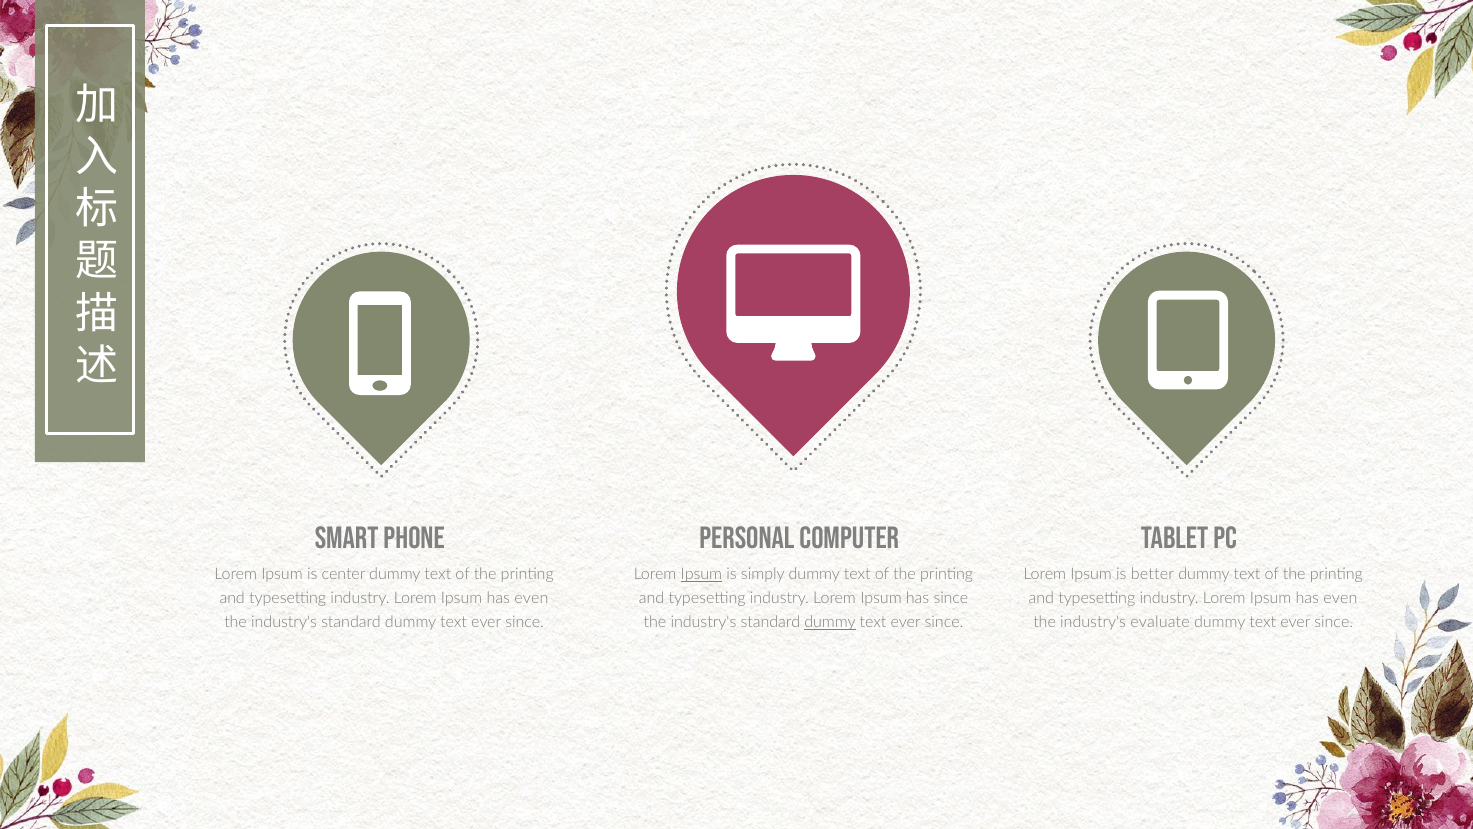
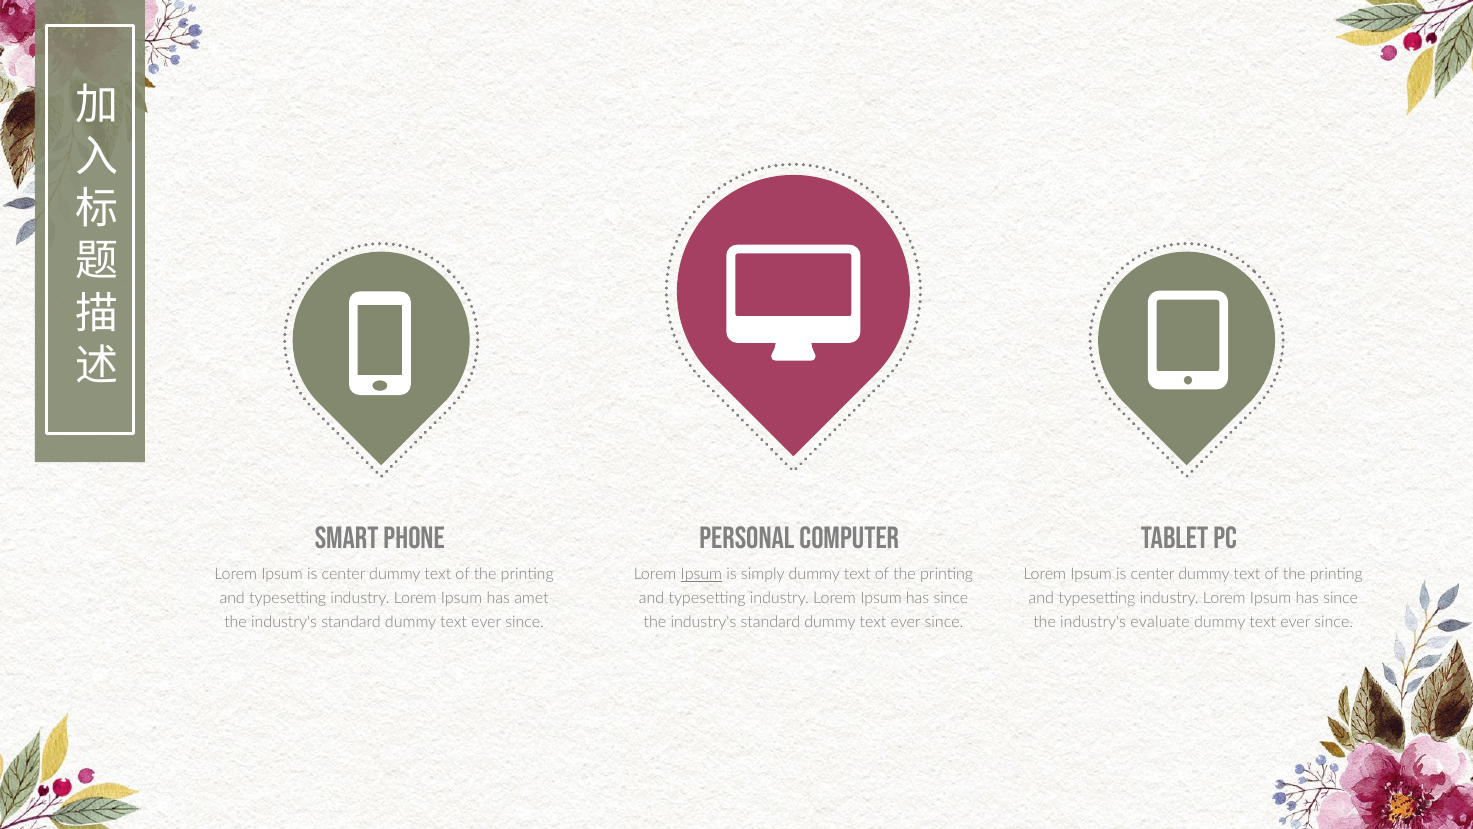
better at (1152, 574): better -> center
even at (531, 598): even -> amet
even at (1340, 598): even -> since
dummy at (830, 622) underline: present -> none
